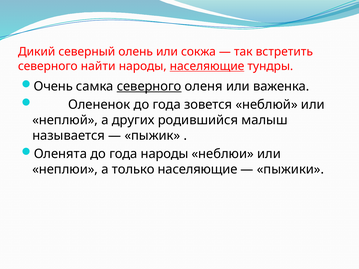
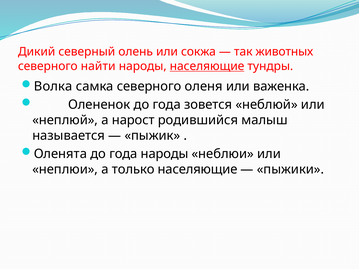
встретить: встретить -> животных
Очень: Очень -> Волка
северного at (149, 86) underline: present -> none
других: других -> нарост
